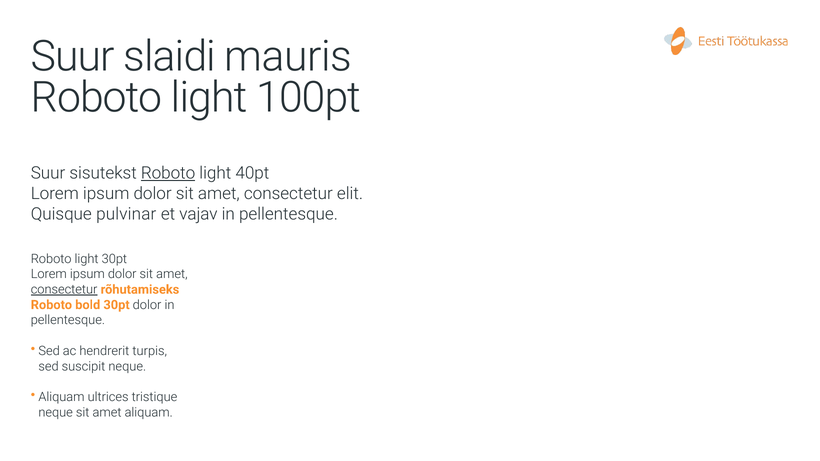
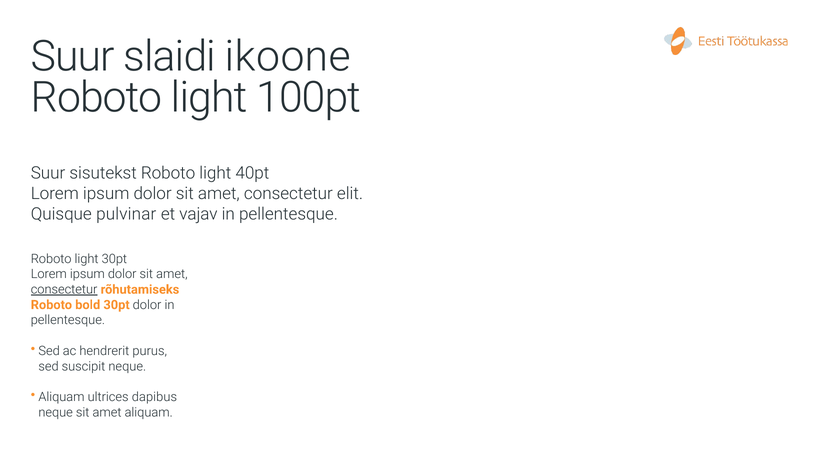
mauris: mauris -> ikoone
Roboto at (168, 173) underline: present -> none
turpis: turpis -> purus
tristique: tristique -> dapibus
